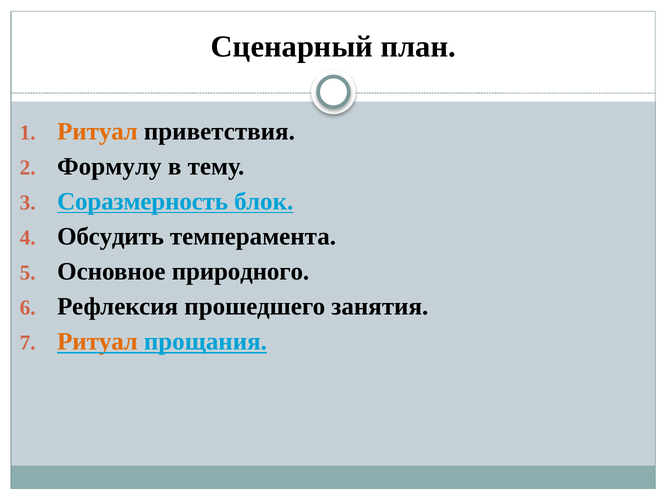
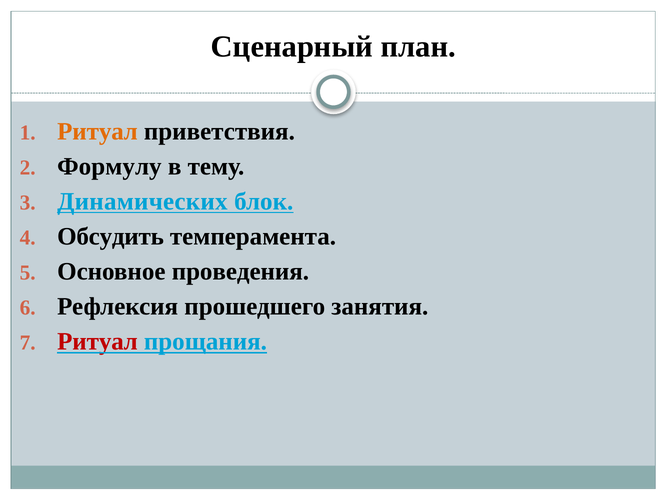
Соразмерность: Соразмерность -> Динамических
природного: природного -> проведения
Ритуал at (97, 342) colour: orange -> red
